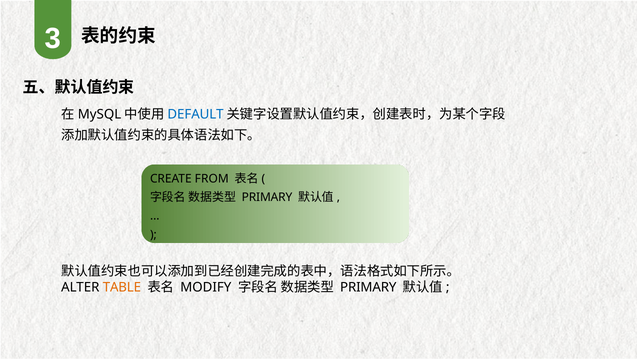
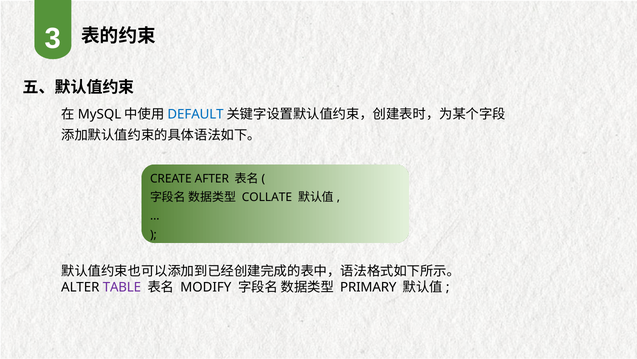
FROM: FROM -> AFTER
PRIMARY at (267, 197): PRIMARY -> COLLATE
TABLE colour: orange -> purple
